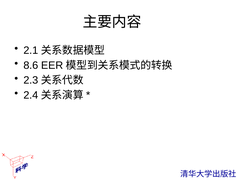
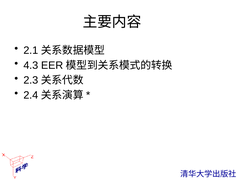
8.6: 8.6 -> 4.3
